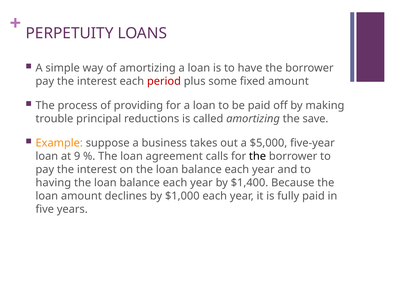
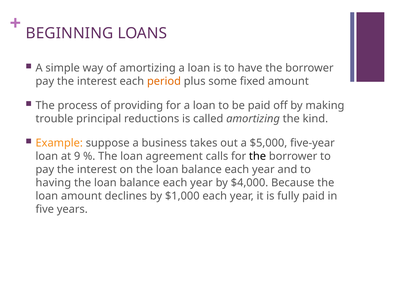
PERPETUITY: PERPETUITY -> BEGINNING
period colour: red -> orange
save: save -> kind
$1,400: $1,400 -> $4,000
